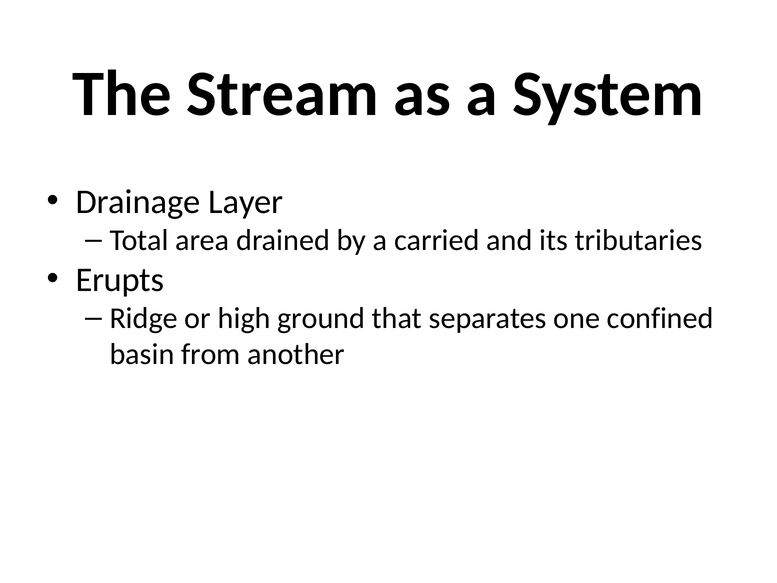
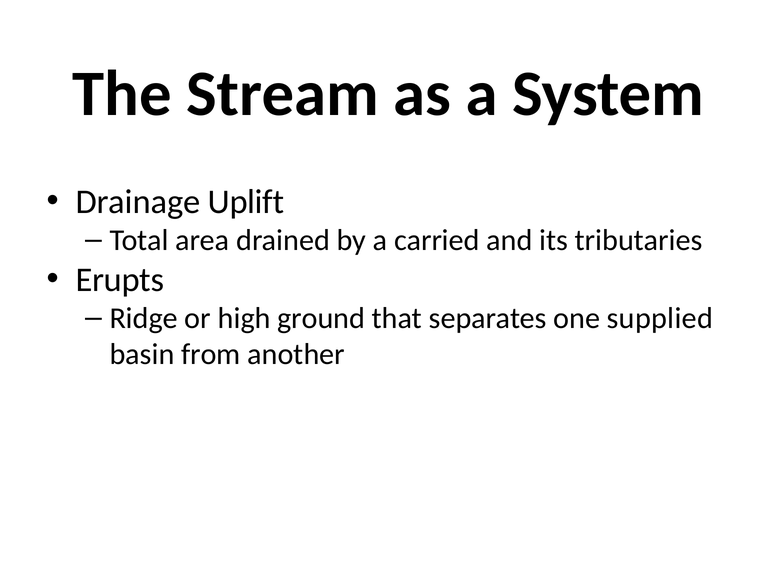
Layer: Layer -> Uplift
confined: confined -> supplied
